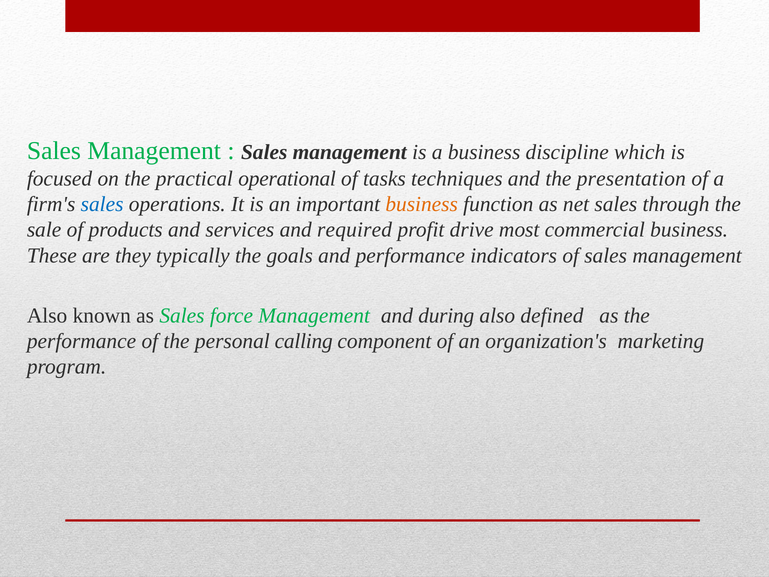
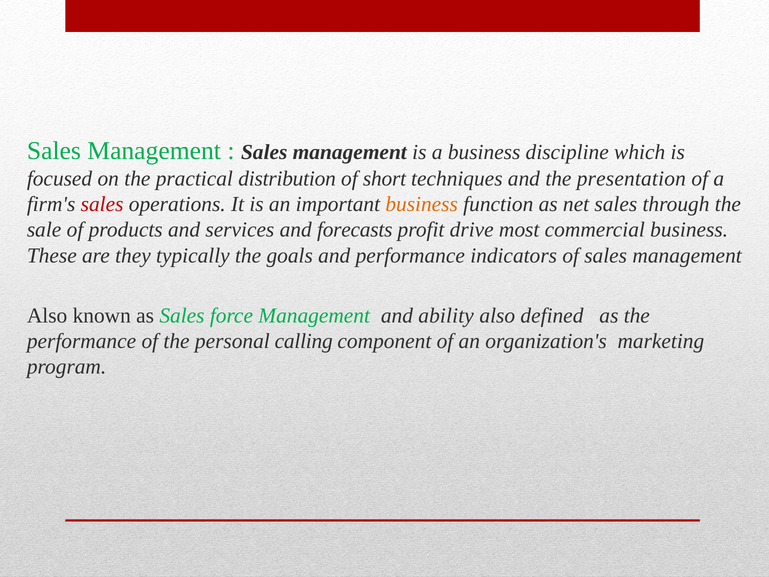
operational: operational -> distribution
tasks: tasks -> short
sales at (102, 204) colour: blue -> red
required: required -> forecasts
during: during -> ability
